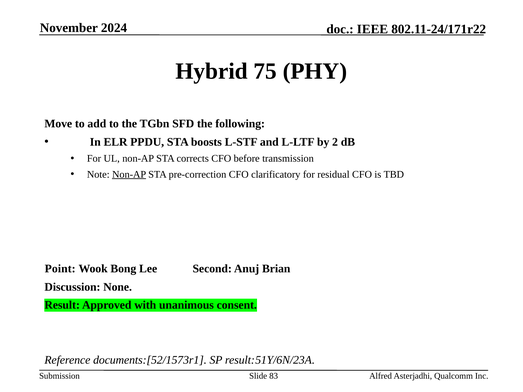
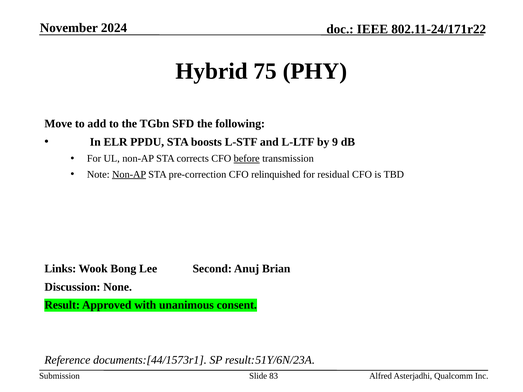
2: 2 -> 9
before underline: none -> present
clarificatory: clarificatory -> relinquished
Point: Point -> Links
documents:[52/1573r1: documents:[52/1573r1 -> documents:[44/1573r1
